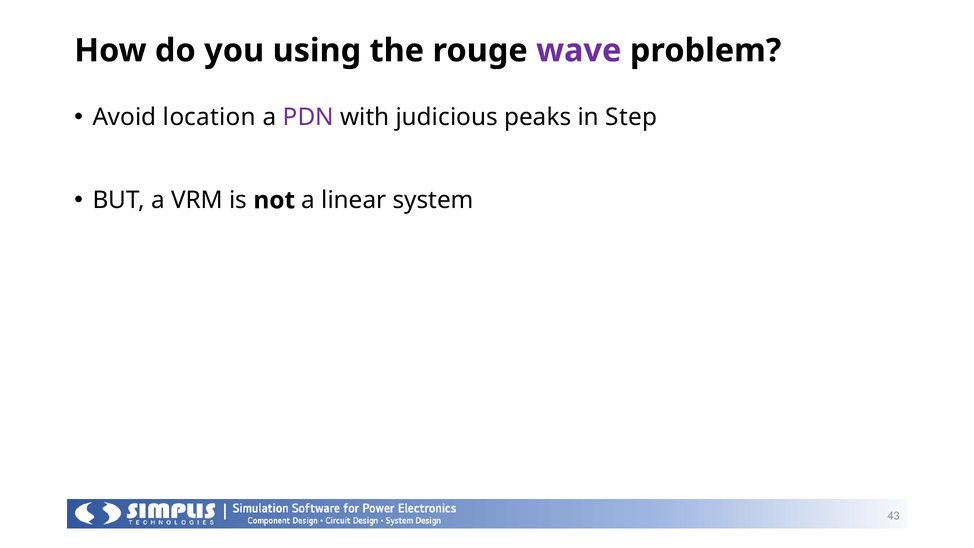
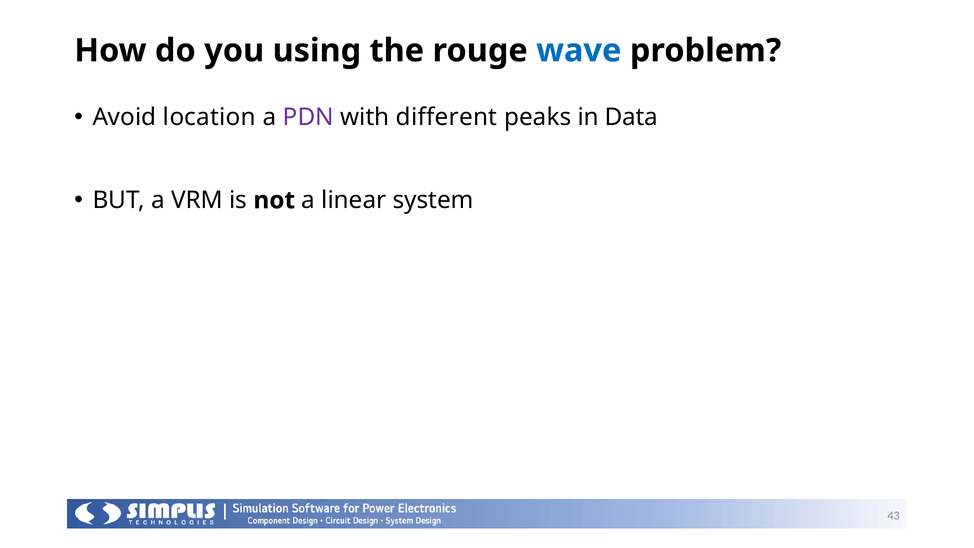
wave colour: purple -> blue
judicious: judicious -> different
Step: Step -> Data
